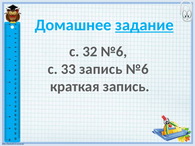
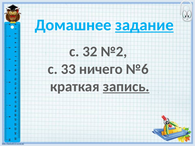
32 №6: №6 -> №2
33 запись: запись -> ничего
запись at (126, 87) underline: none -> present
